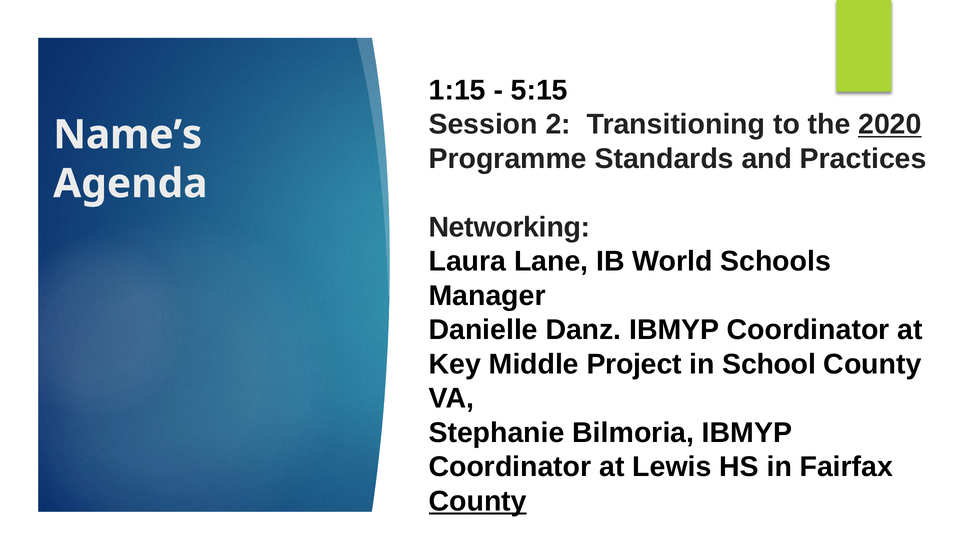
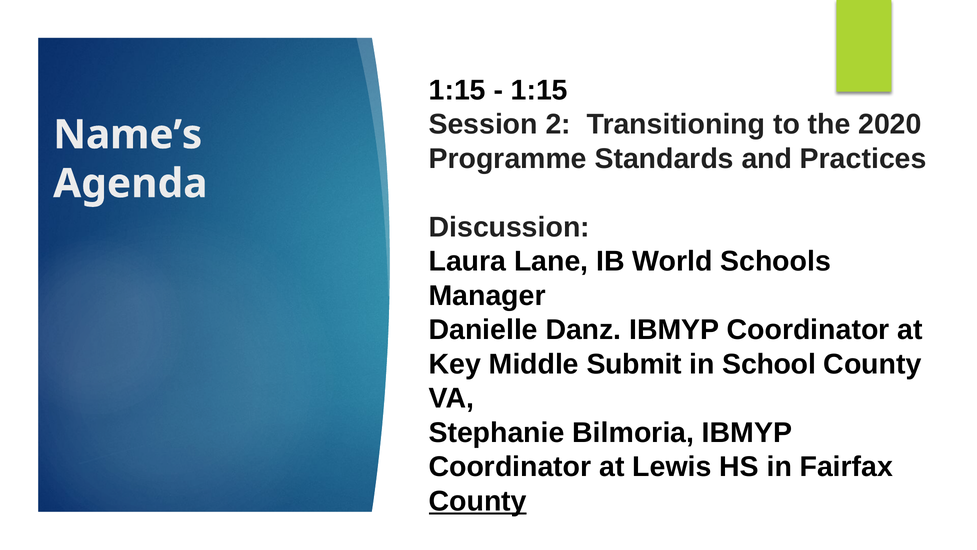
5:15 at (539, 90): 5:15 -> 1:15
2020 underline: present -> none
Networking: Networking -> Discussion
Project: Project -> Submit
